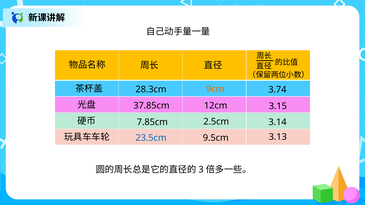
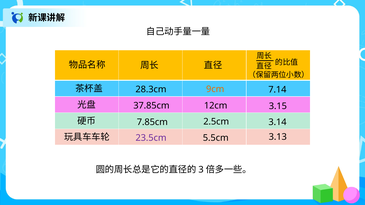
3.74: 3.74 -> 7.14
23.5cm colour: blue -> purple
9.5cm: 9.5cm -> 5.5cm
